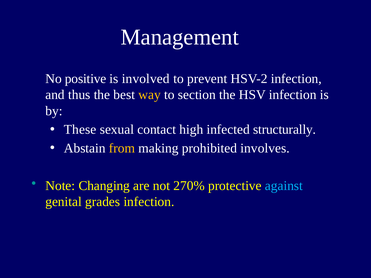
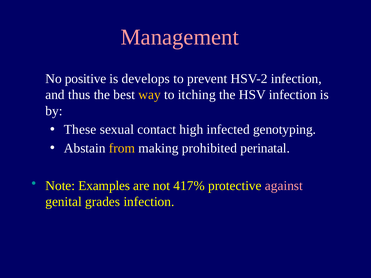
Management colour: white -> pink
involved: involved -> develops
section: section -> itching
structurally: structurally -> genotyping
involves: involves -> perinatal
Changing: Changing -> Examples
270%: 270% -> 417%
against colour: light blue -> pink
